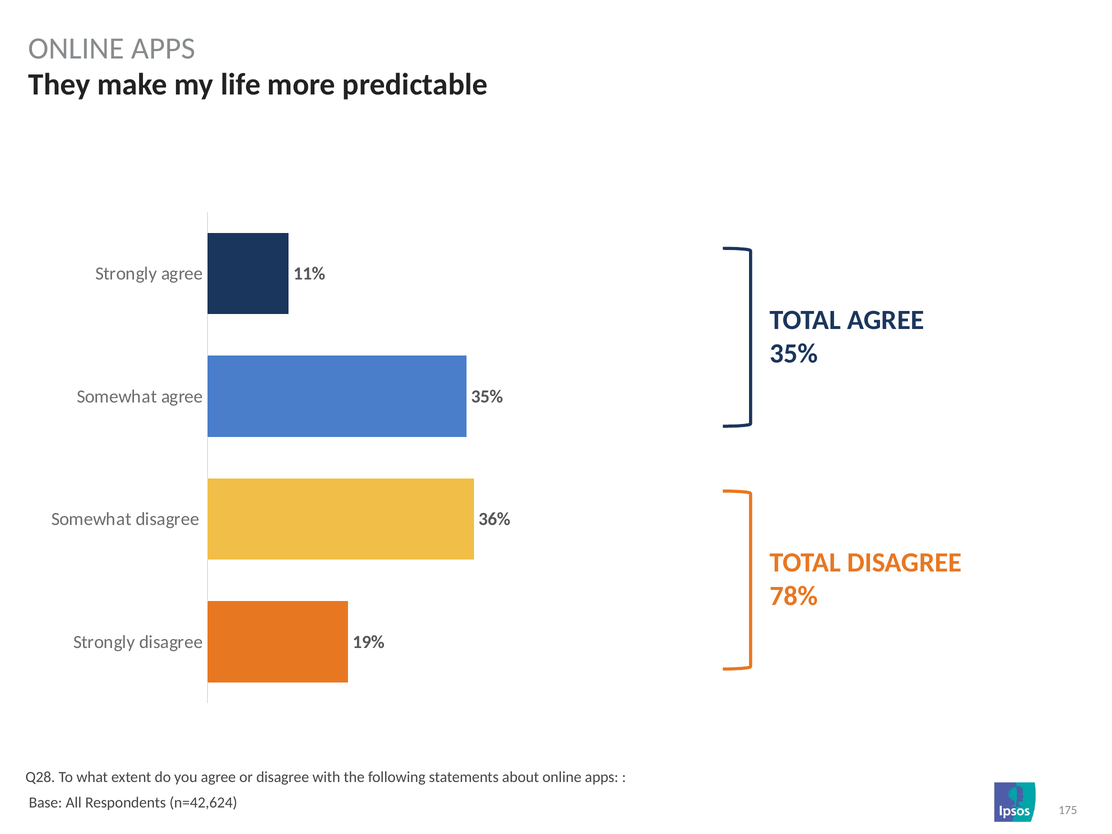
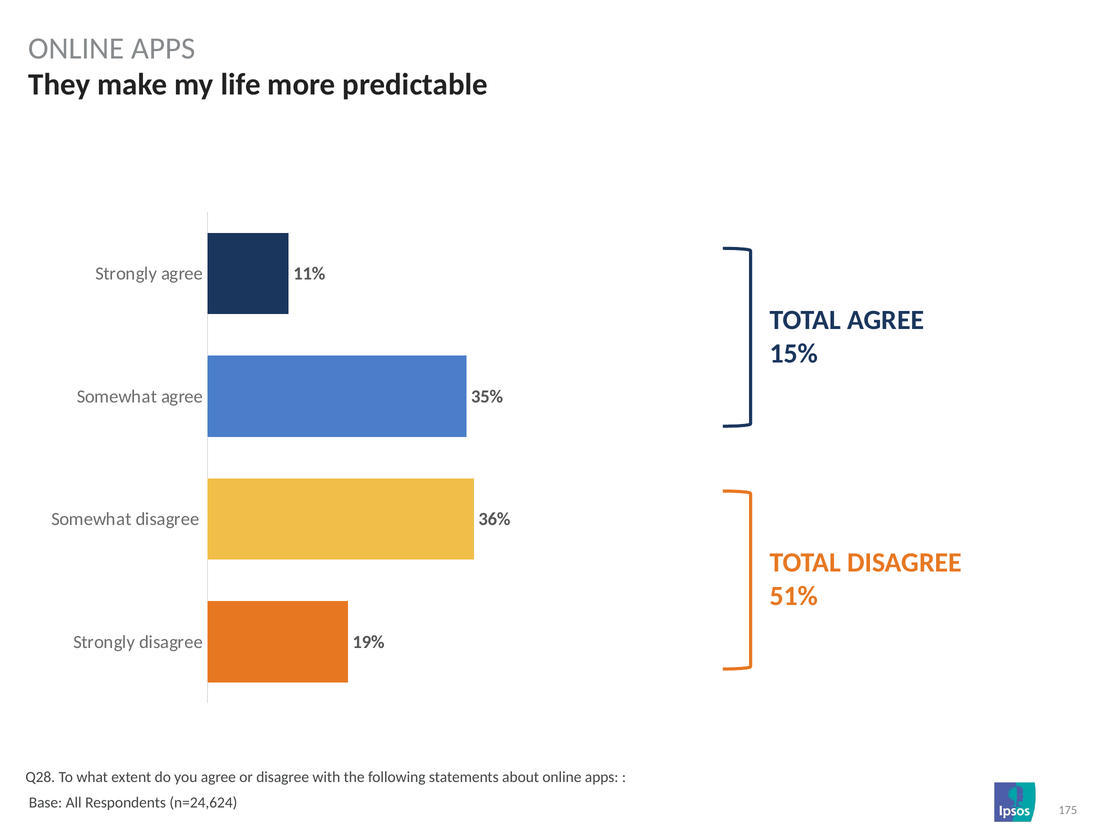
35% at (794, 353): 35% -> 15%
78%: 78% -> 51%
n=42,624: n=42,624 -> n=24,624
